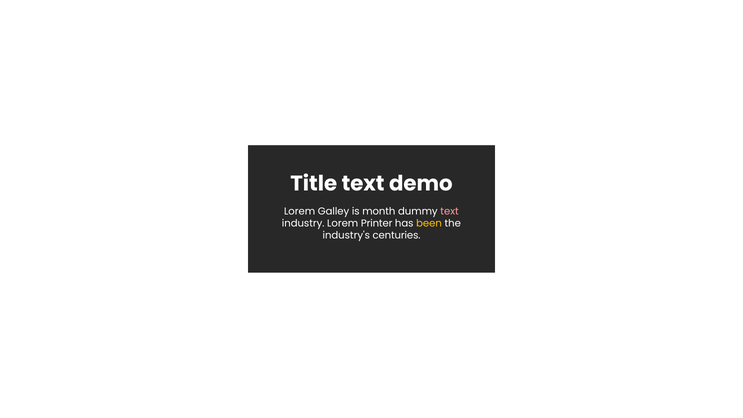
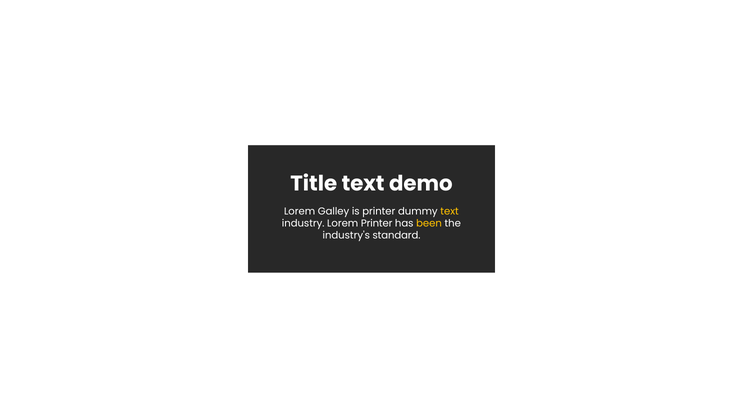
is month: month -> printer
text at (450, 211) colour: pink -> yellow
centuries: centuries -> standard
